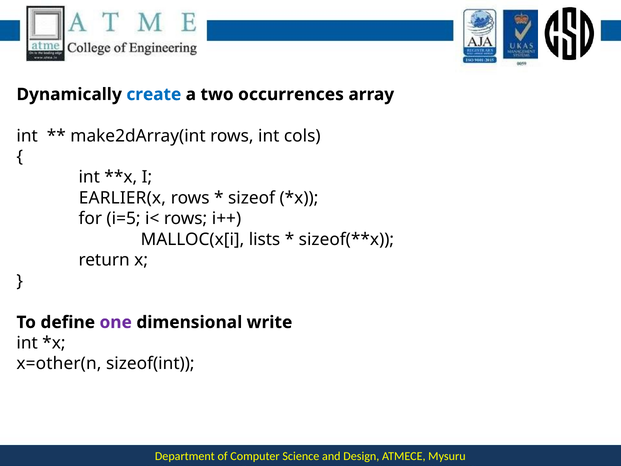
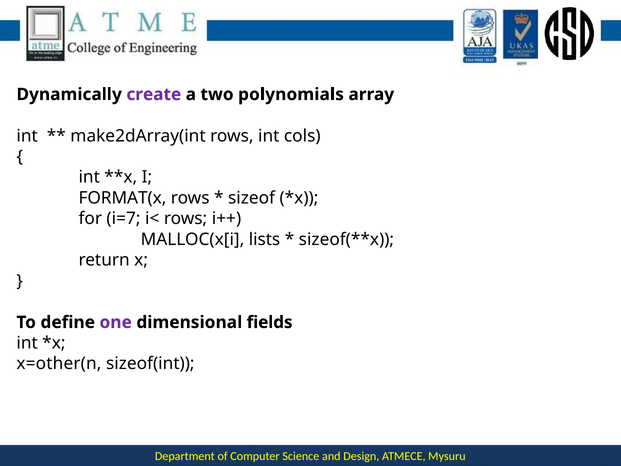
create colour: blue -> purple
occurrences: occurrences -> polynomials
EARLIER(x: EARLIER(x -> FORMAT(x
i=5: i=5 -> i=7
write: write -> fields
